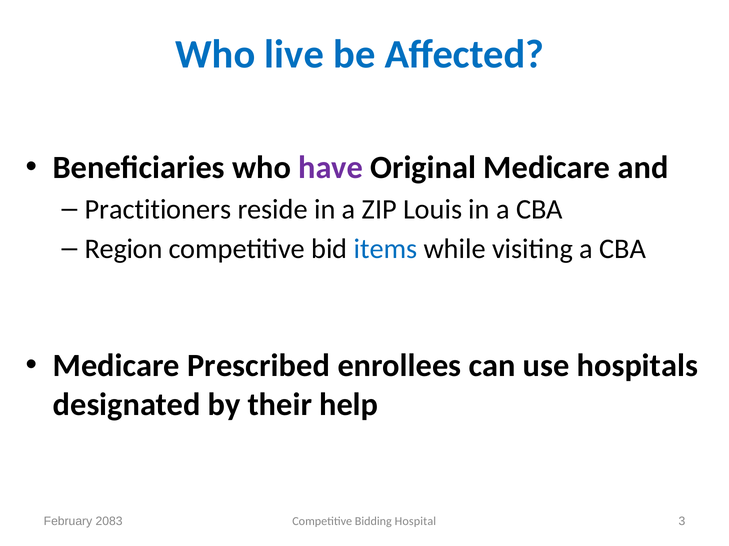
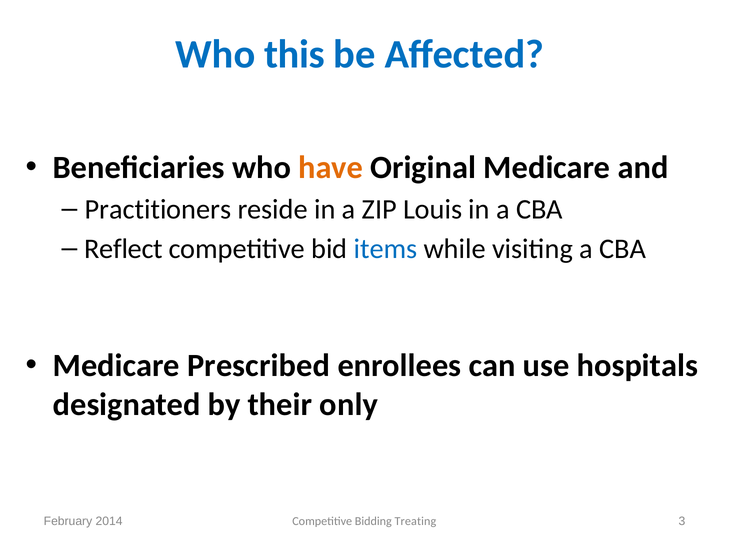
live: live -> this
have colour: purple -> orange
Region: Region -> Reflect
help: help -> only
2083: 2083 -> 2014
Hospital: Hospital -> Treating
